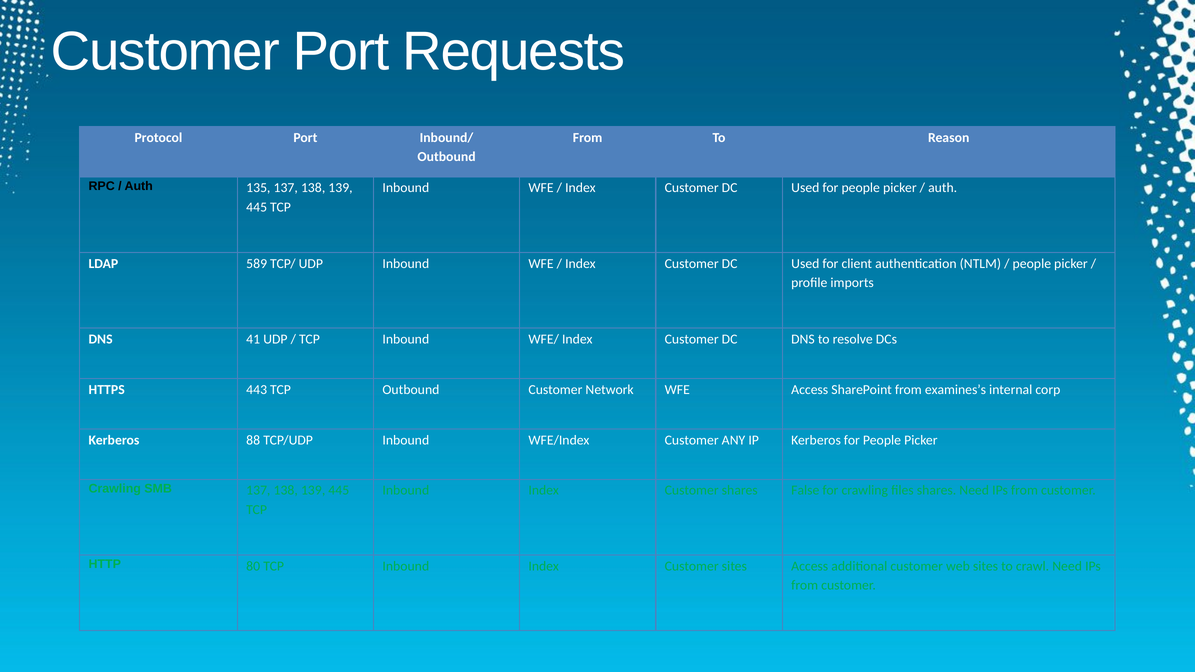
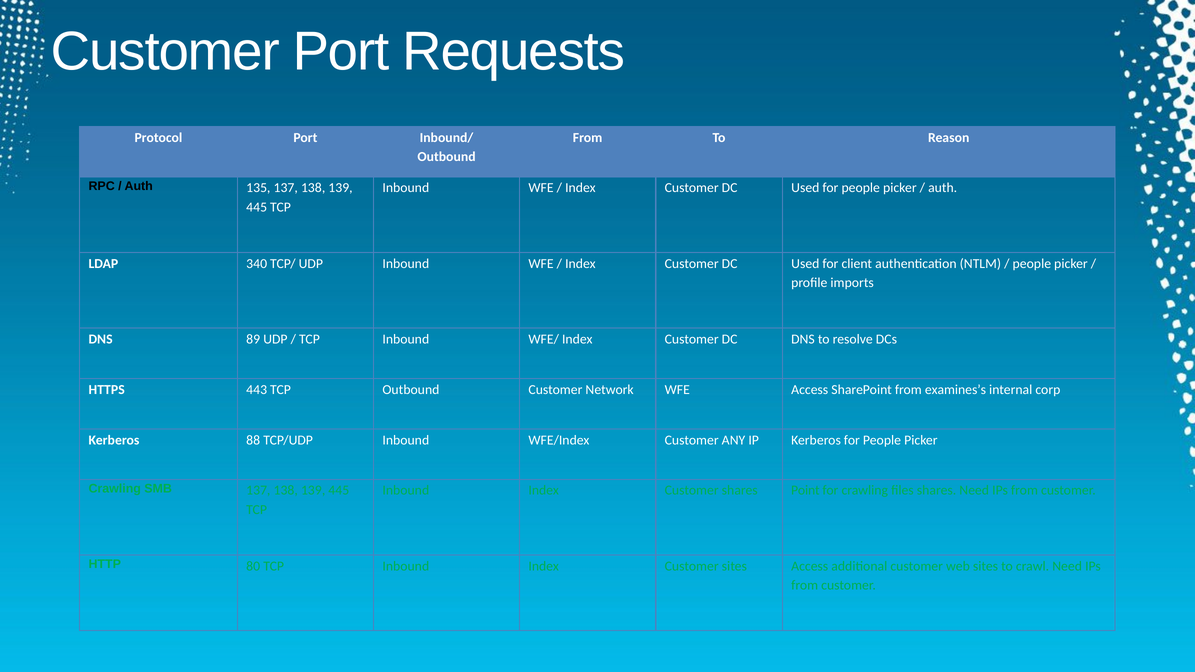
589: 589 -> 340
41: 41 -> 89
False: False -> Point
